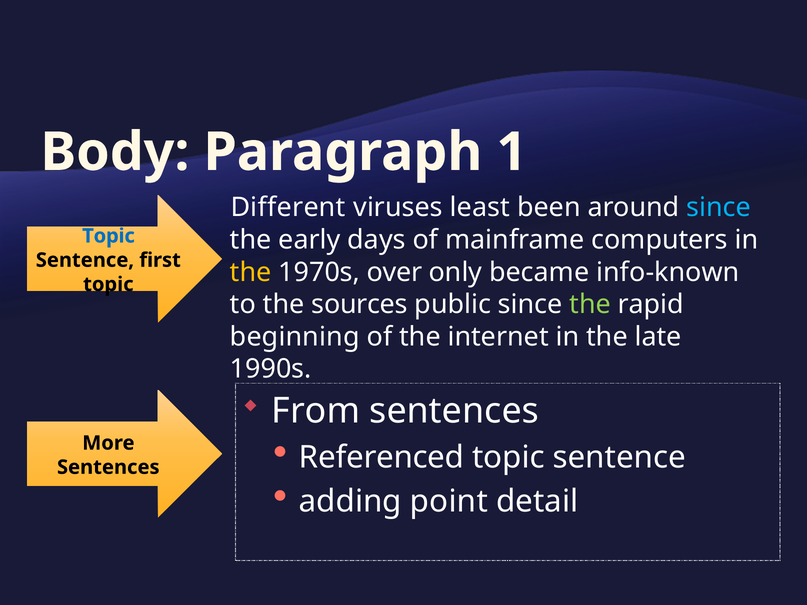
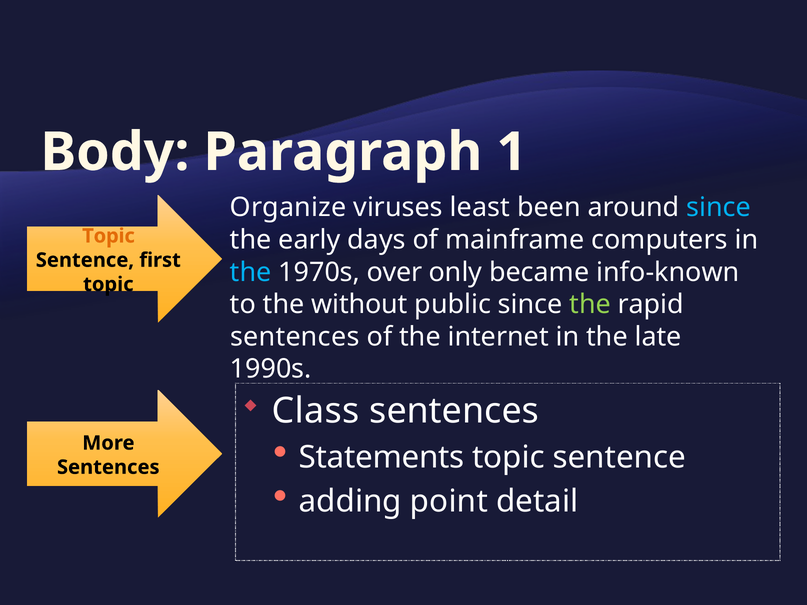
Different: Different -> Organize
Topic at (108, 236) colour: blue -> orange
the at (251, 272) colour: yellow -> light blue
sources: sources -> without
beginning at (295, 337): beginning -> sentences
From: From -> Class
Referenced: Referenced -> Statements
